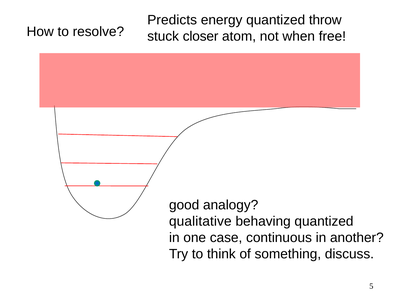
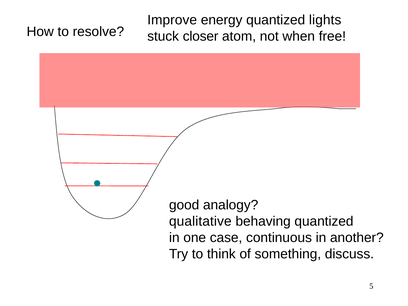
Predicts: Predicts -> Improve
throw: throw -> lights
